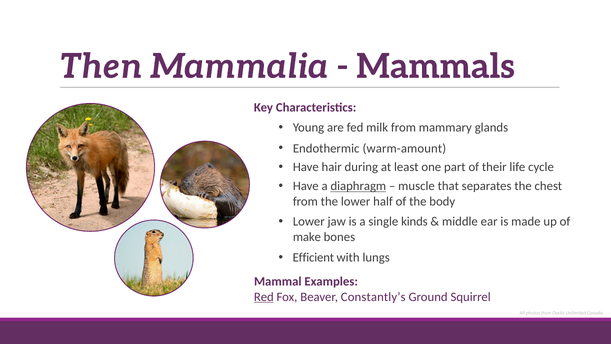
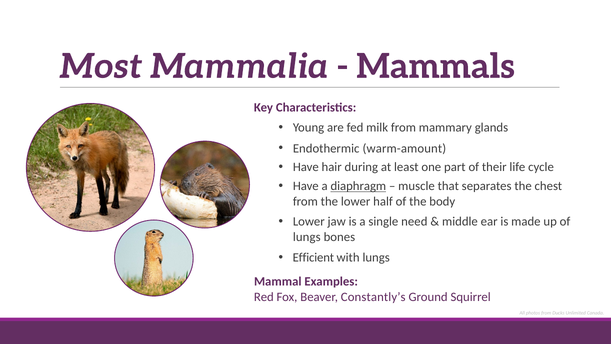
Then: Then -> Most
kinds: kinds -> need
make at (307, 237): make -> lungs
Red underline: present -> none
